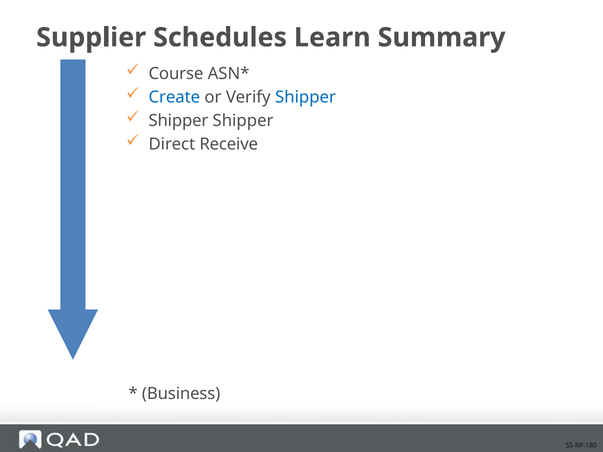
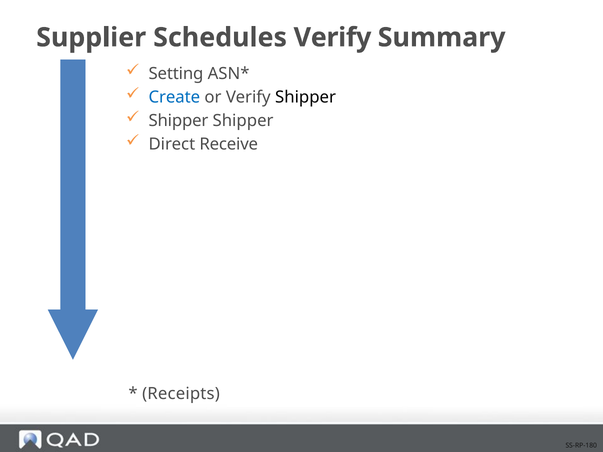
Schedules Learn: Learn -> Verify
Course: Course -> Setting
Shipper at (306, 97) colour: blue -> black
Business: Business -> Receipts
